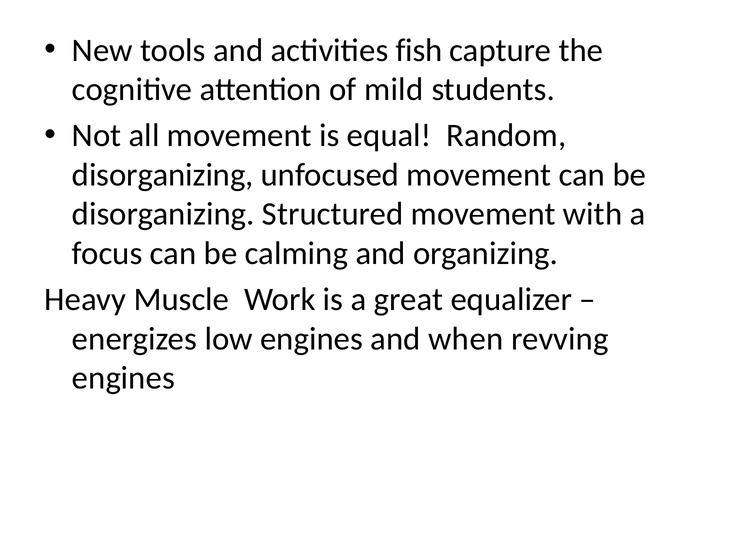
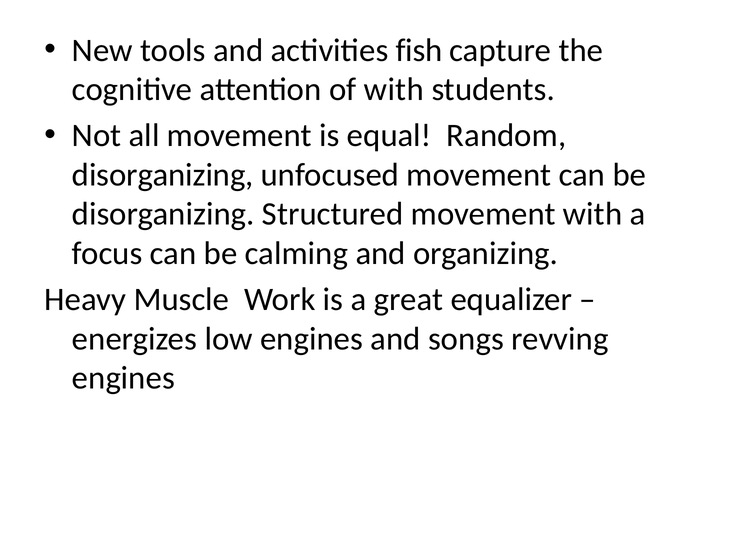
of mild: mild -> with
when: when -> songs
